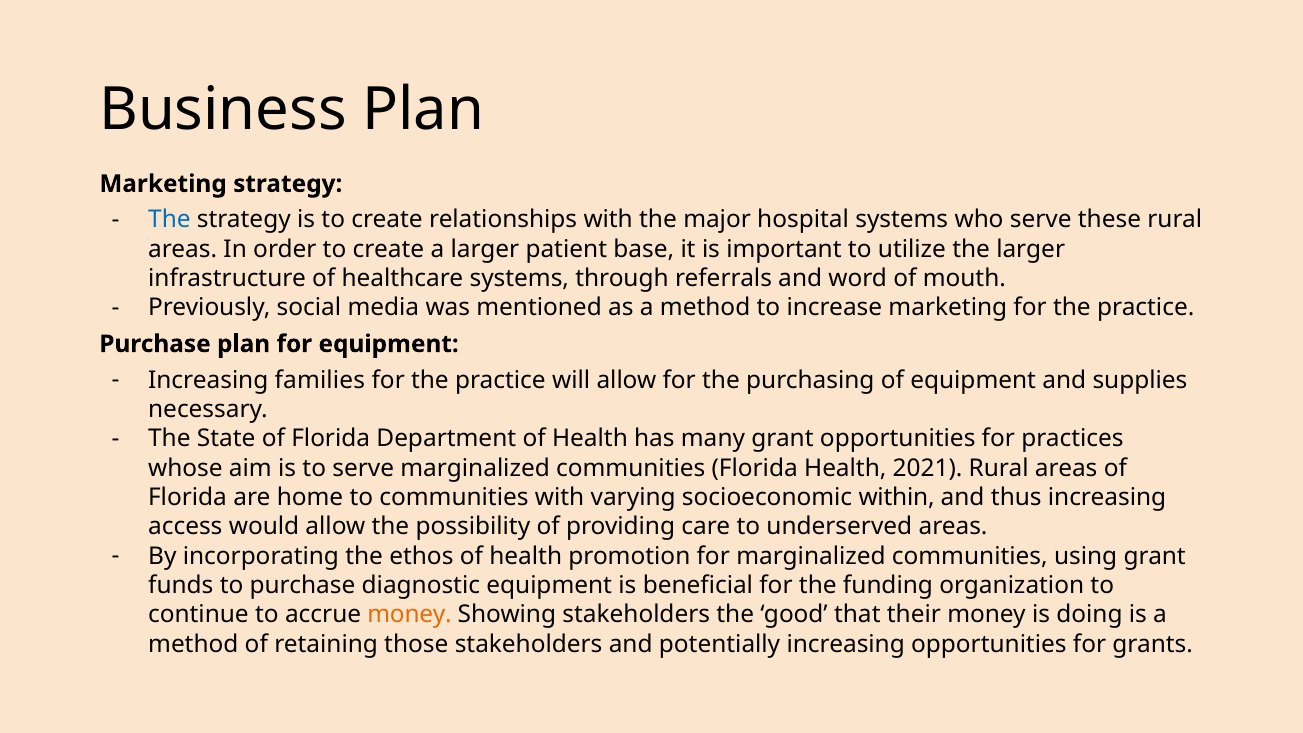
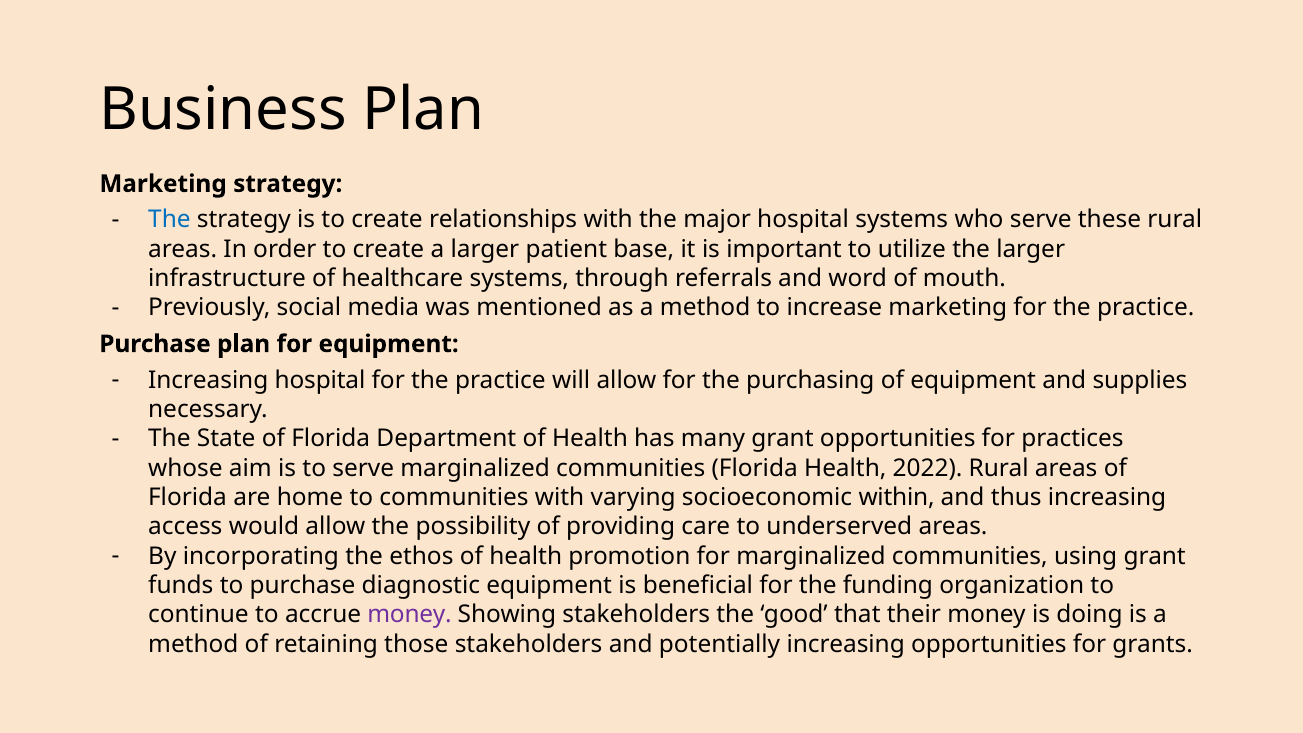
Increasing families: families -> hospital
2021: 2021 -> 2022
money at (410, 615) colour: orange -> purple
